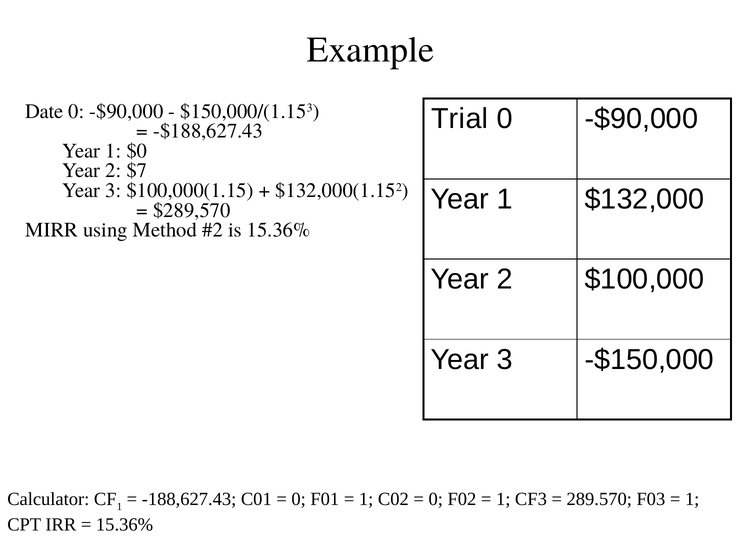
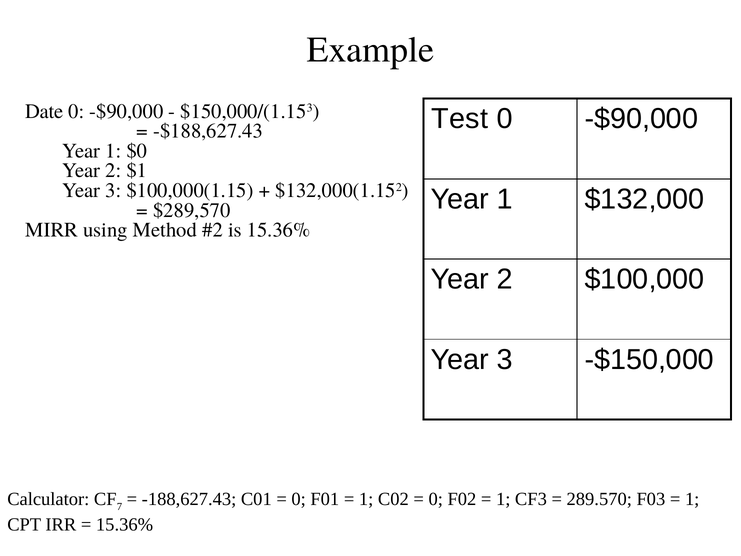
Trial: Trial -> Test
$7: $7 -> $1
1 at (119, 506): 1 -> 7
